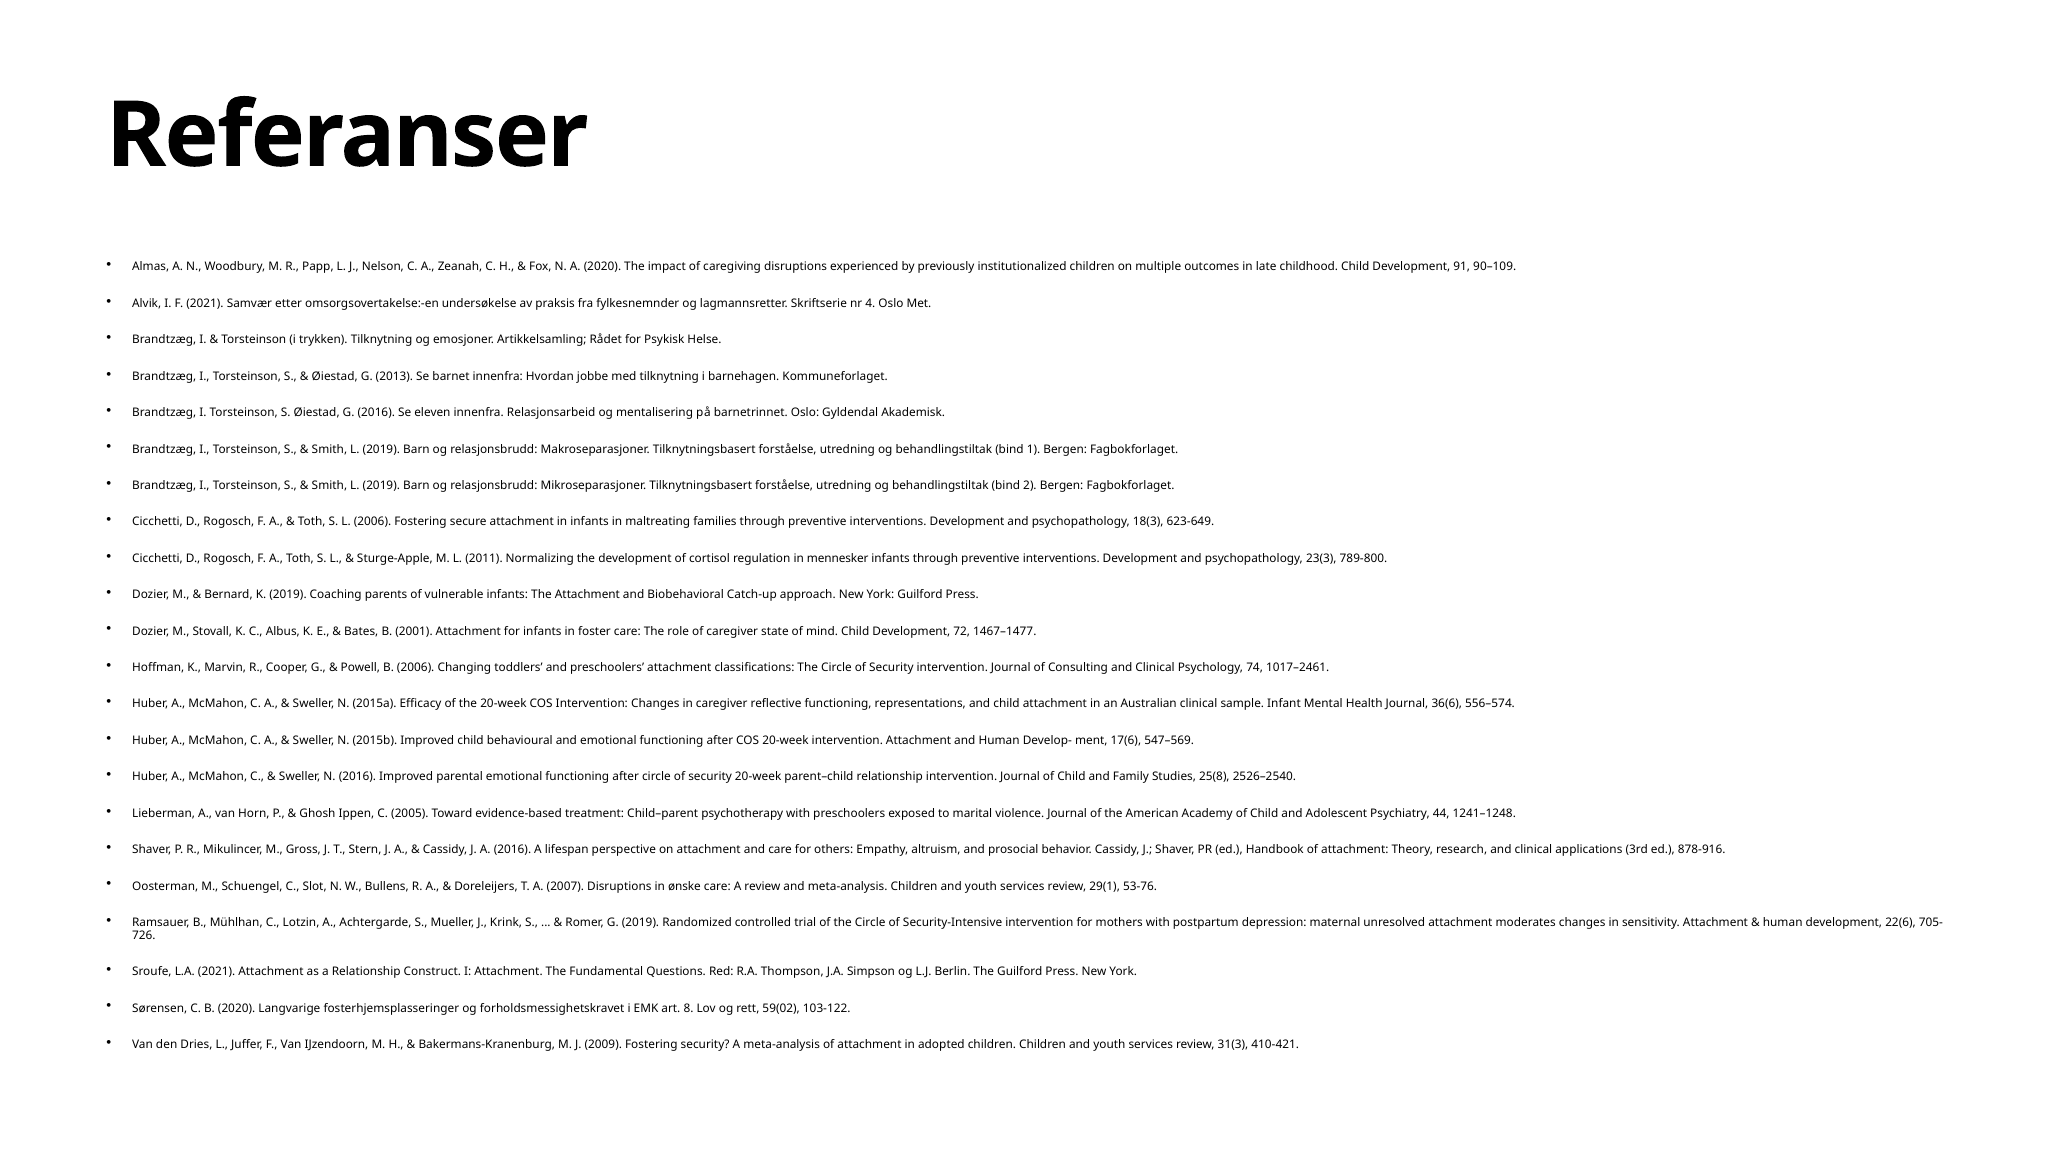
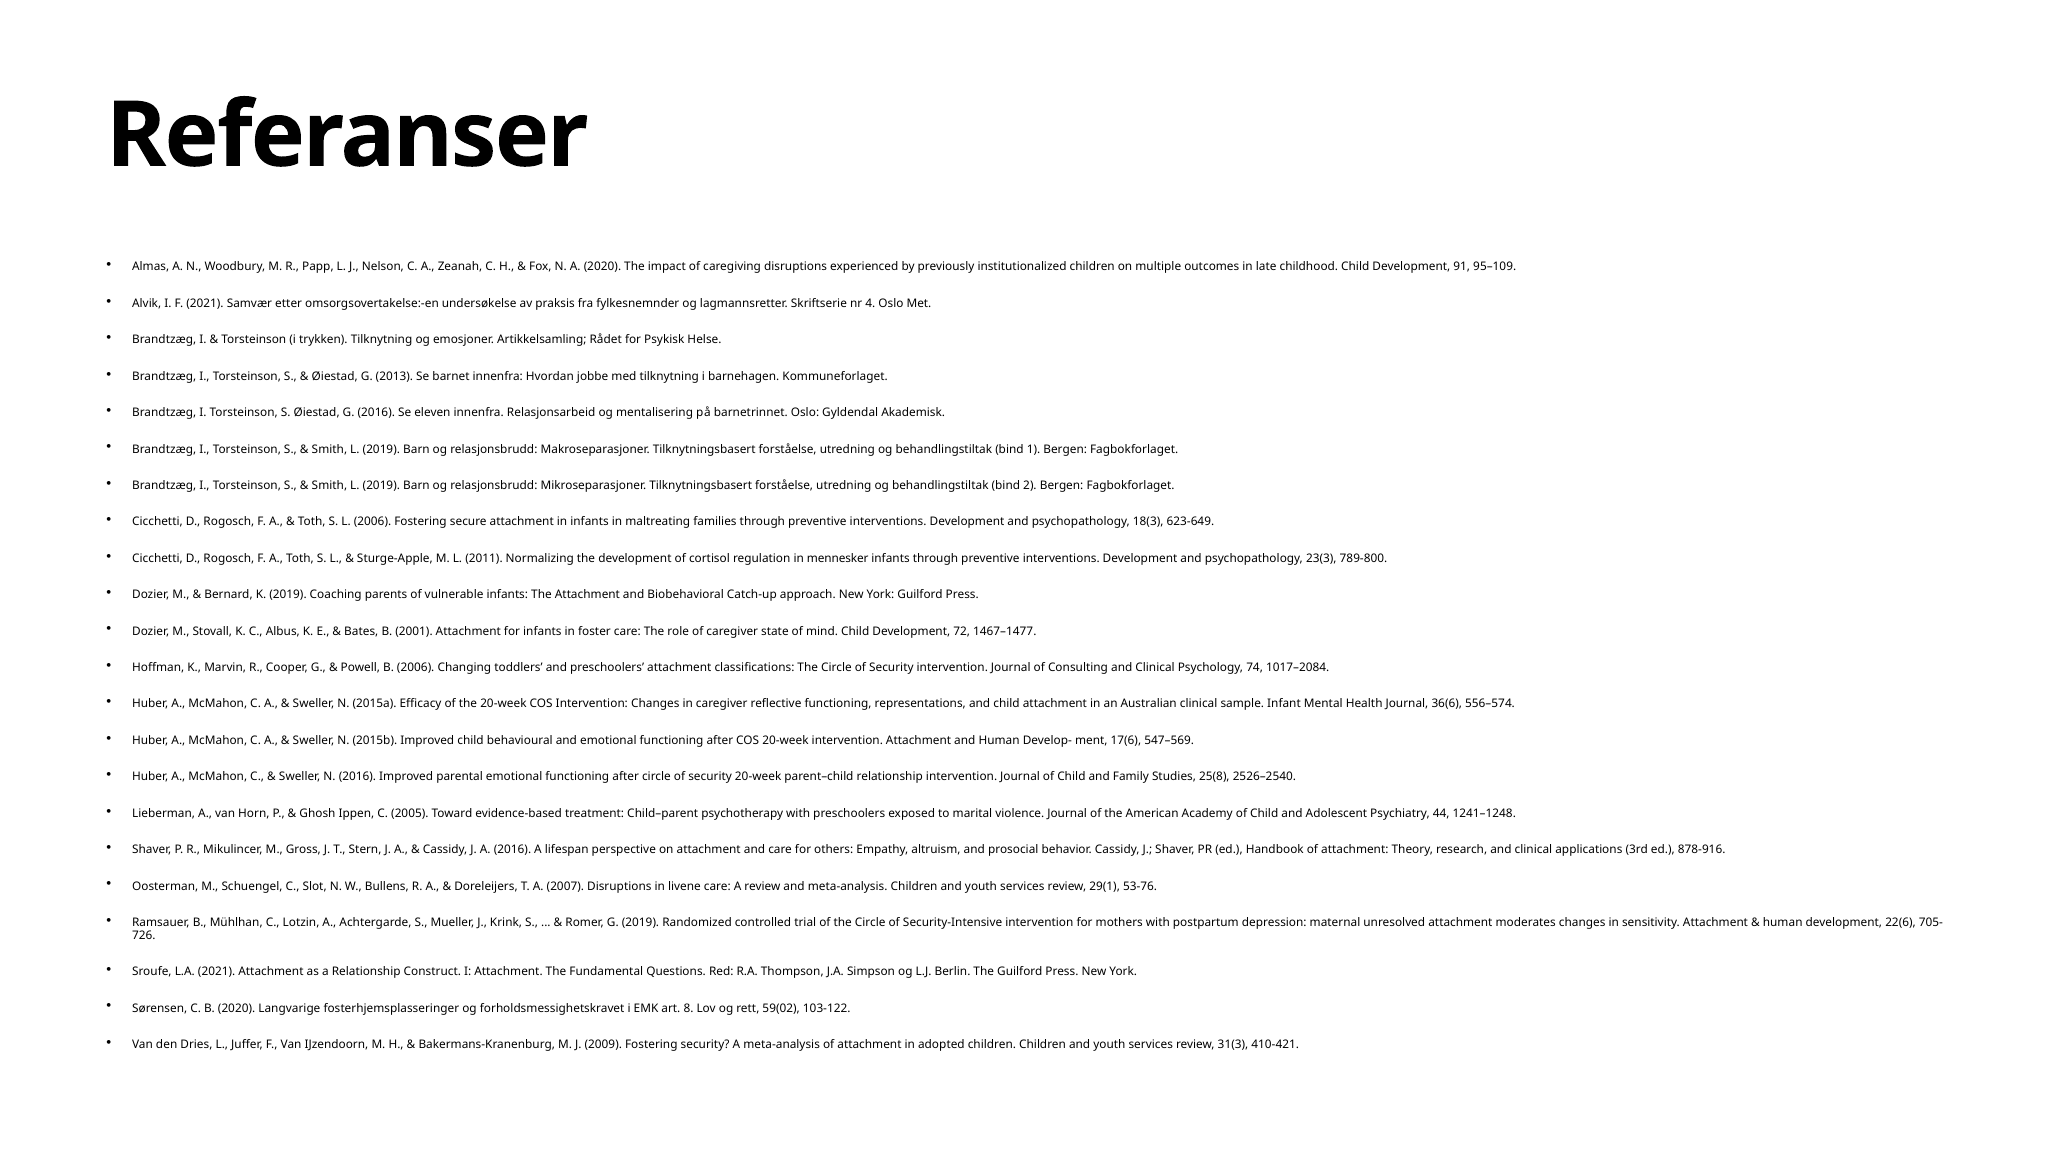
90–109: 90–109 -> 95–109
1017–2461: 1017–2461 -> 1017–2084
ønske: ønske -> livene
